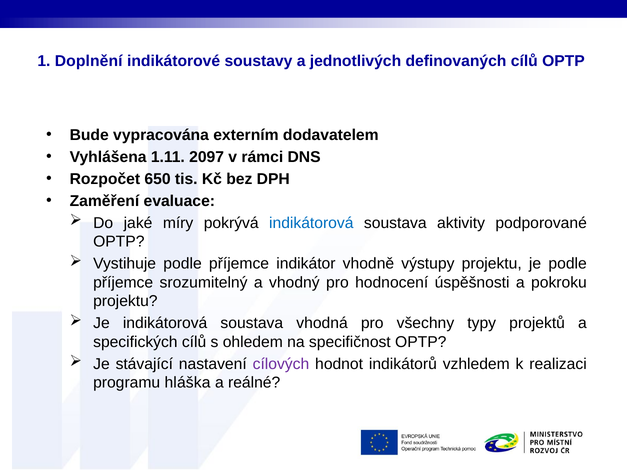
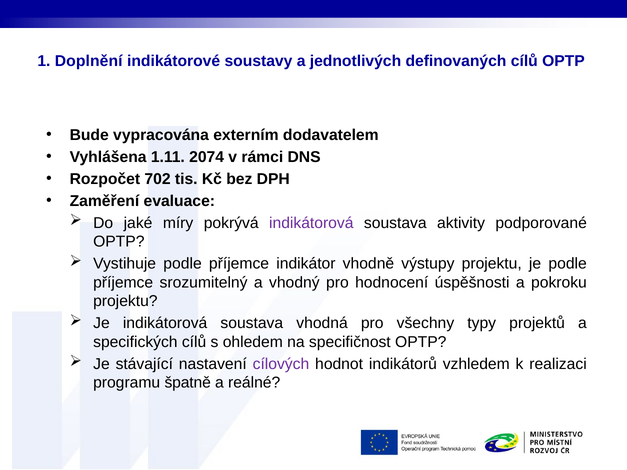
2097: 2097 -> 2074
650: 650 -> 702
indikátorová at (311, 223) colour: blue -> purple
hláška: hláška -> špatně
